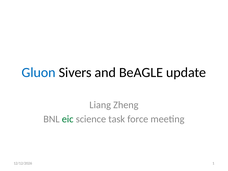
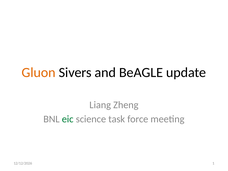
Gluon colour: blue -> orange
